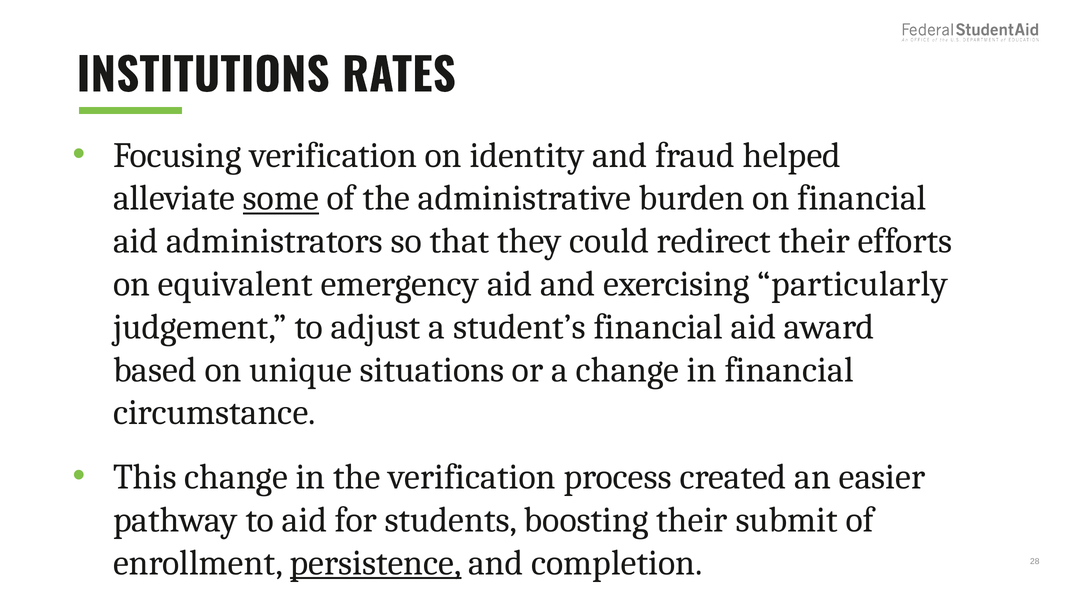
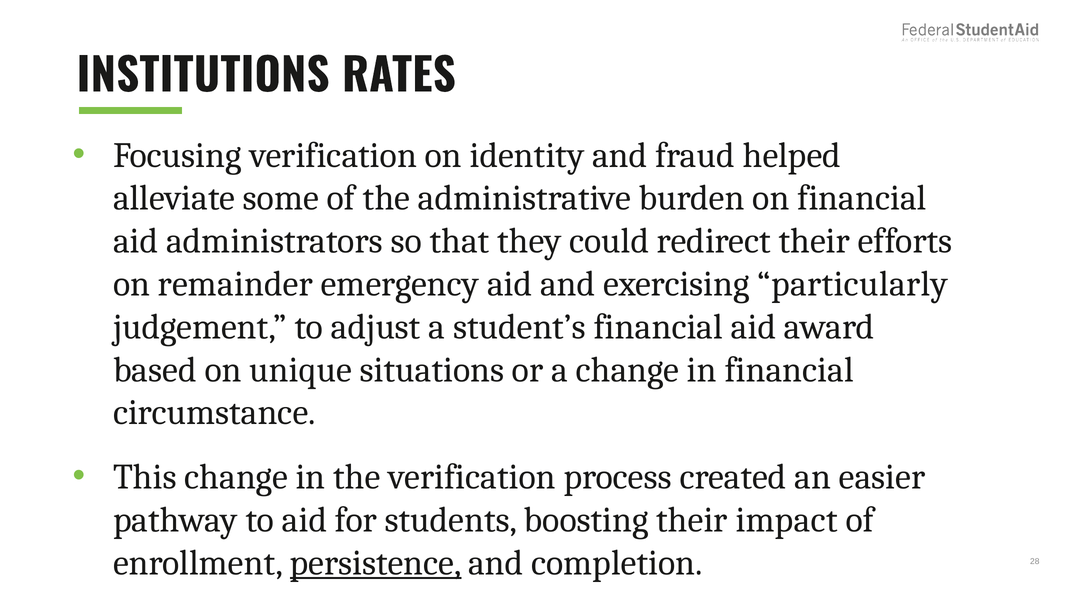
some underline: present -> none
equivalent: equivalent -> remainder
submit: submit -> impact
